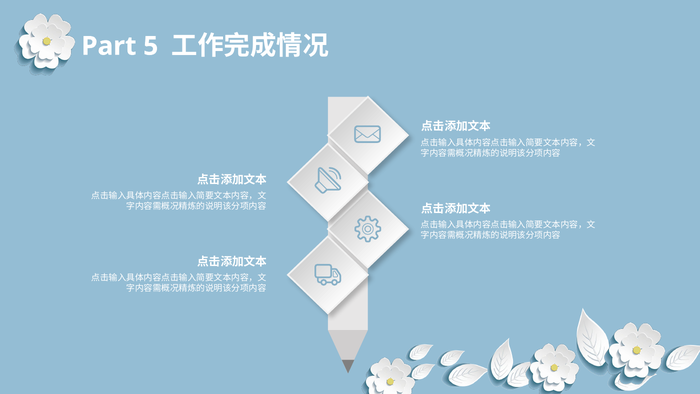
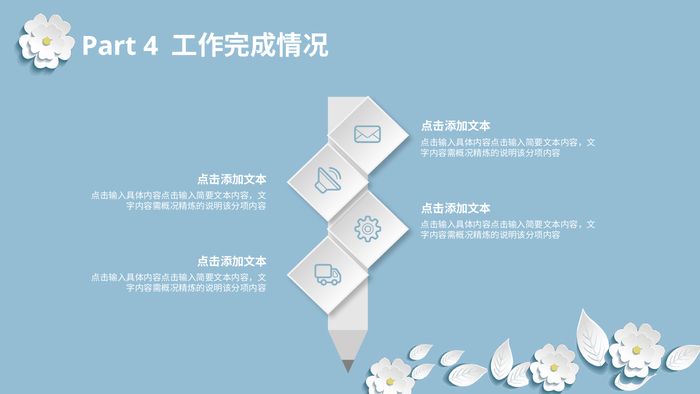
5: 5 -> 4
